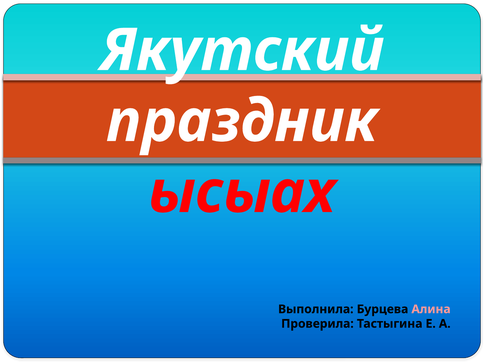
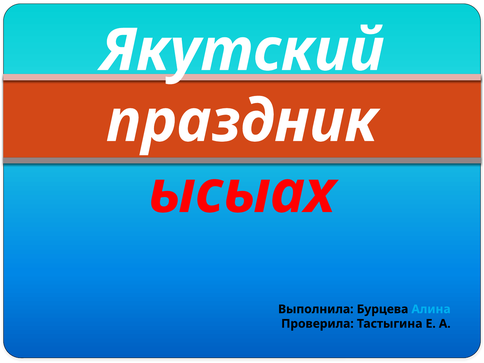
Алина colour: pink -> light blue
